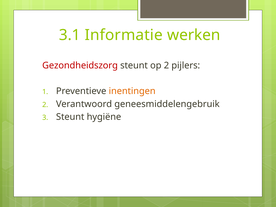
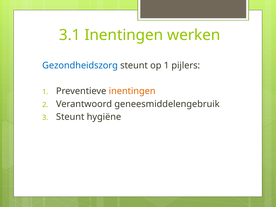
3.1 Informatie: Informatie -> Inentingen
Gezondheidszorg colour: red -> blue
op 2: 2 -> 1
